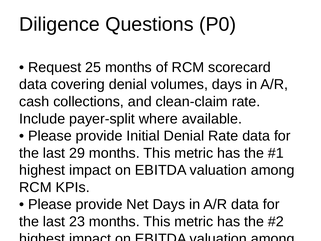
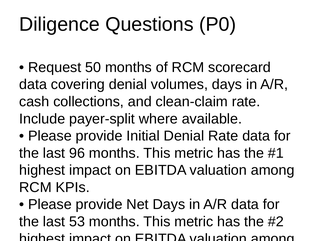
25: 25 -> 50
29: 29 -> 96
23: 23 -> 53
